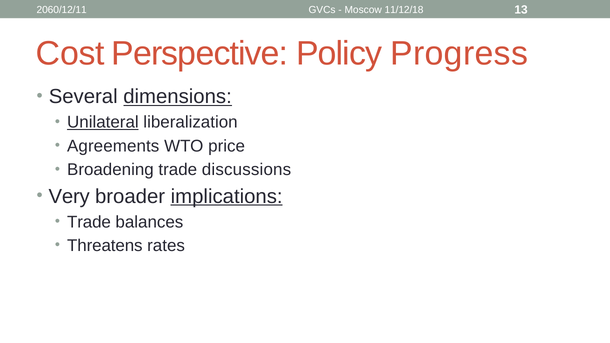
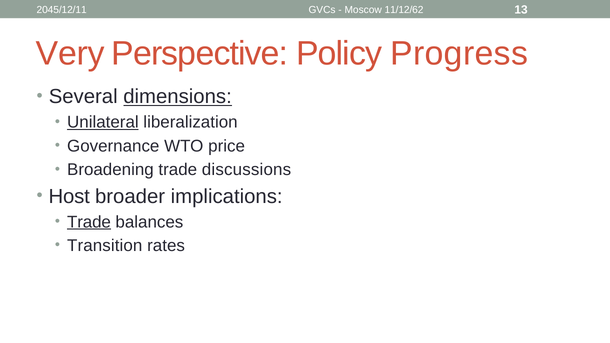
2060/12/11: 2060/12/11 -> 2045/12/11
11/12/18: 11/12/18 -> 11/12/62
Cost: Cost -> Very
Agreements: Agreements -> Governance
Very: Very -> Host
implications underline: present -> none
Trade at (89, 222) underline: none -> present
Threatens: Threatens -> Transition
